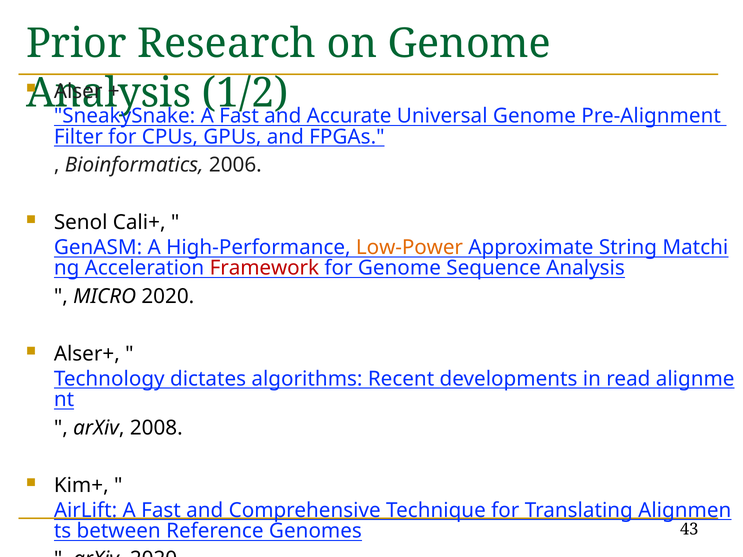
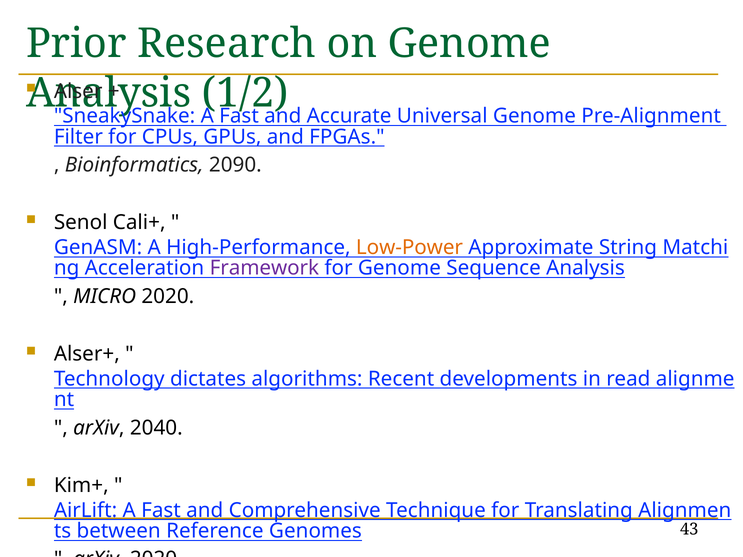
2006: 2006 -> 2090
Framework colour: red -> purple
2008: 2008 -> 2040
